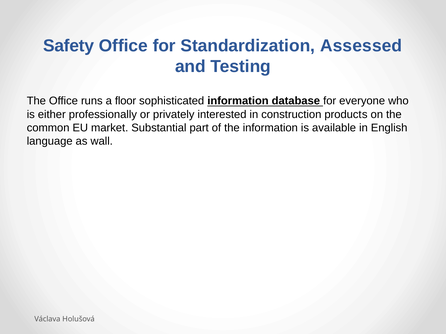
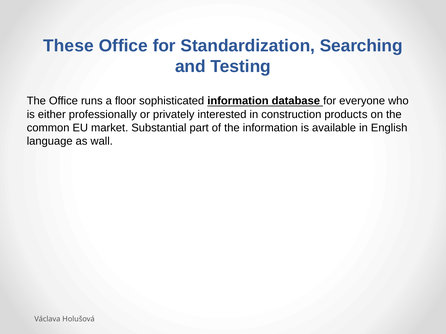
Safety: Safety -> These
Assessed: Assessed -> Searching
